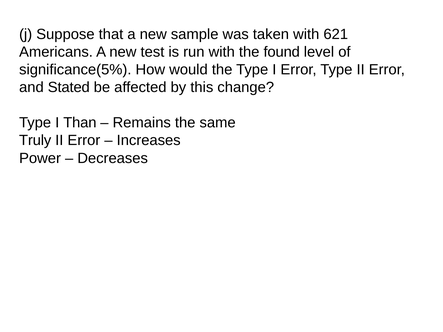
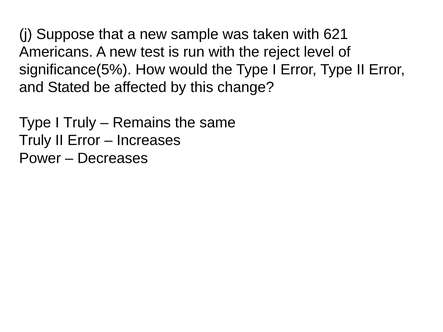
found: found -> reject
I Than: Than -> Truly
